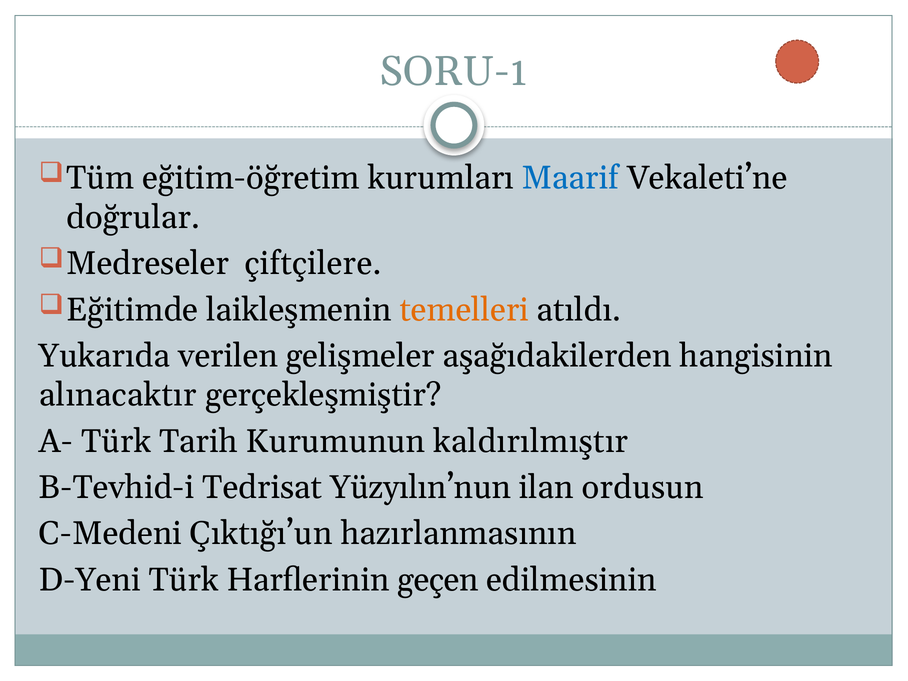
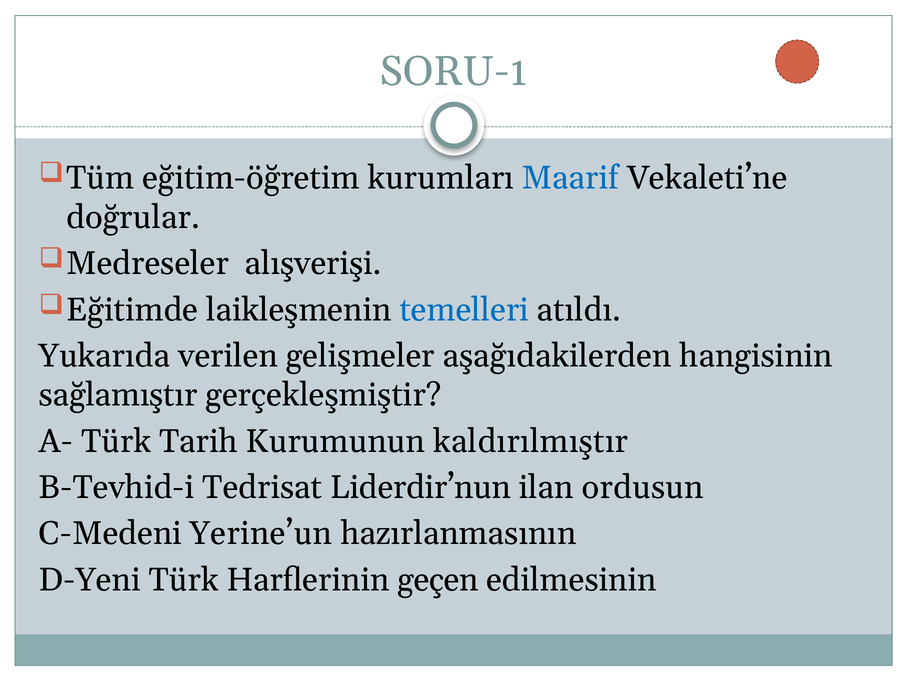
çiftçilere: çiftçilere -> alışverişi
temelleri colour: orange -> blue
alınacaktır: alınacaktır -> sağlamıştır
Yüzyılın’nun: Yüzyılın’nun -> Liderdir’nun
Çıktığı’un: Çıktığı’un -> Yerine’un
